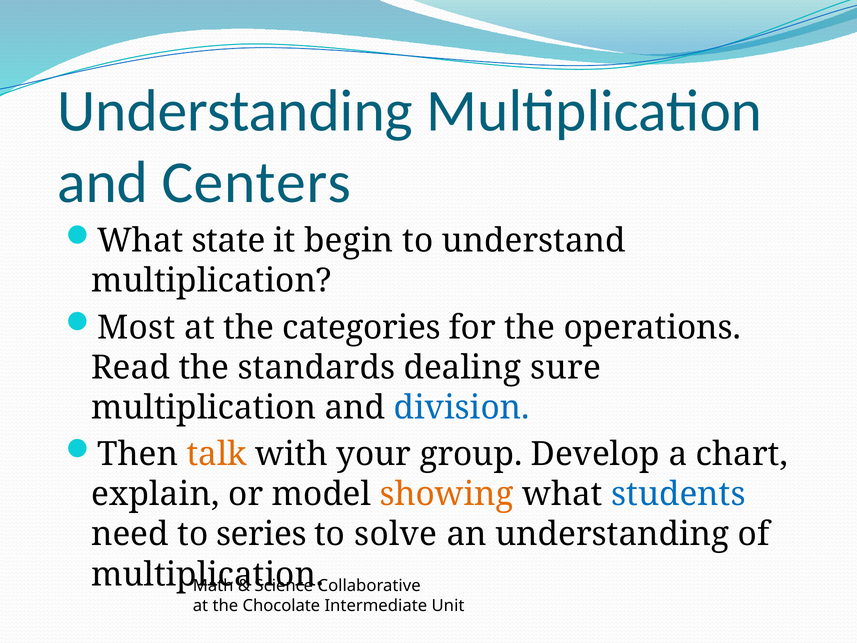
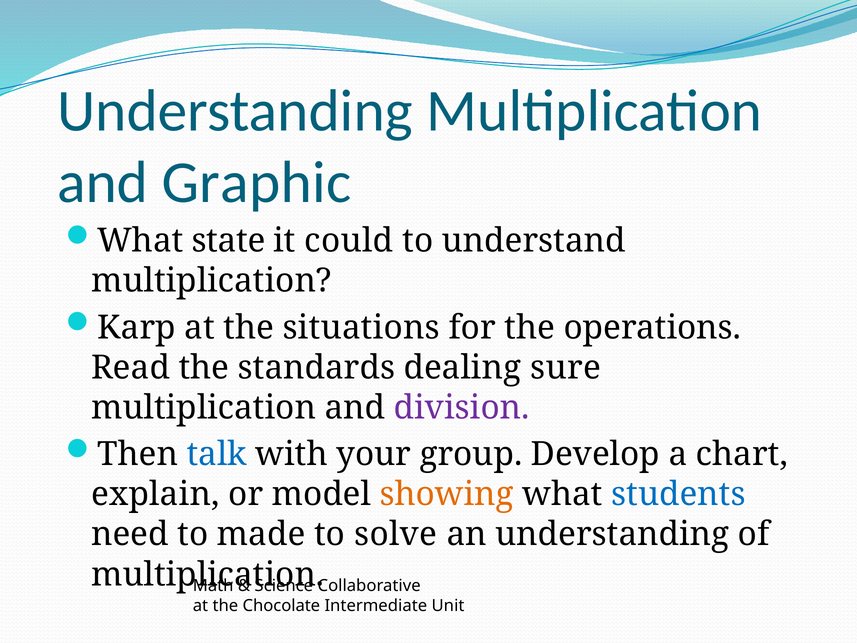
Centers: Centers -> Graphic
begin: begin -> could
Most: Most -> Karp
categories: categories -> situations
division colour: blue -> purple
talk colour: orange -> blue
series: series -> made
